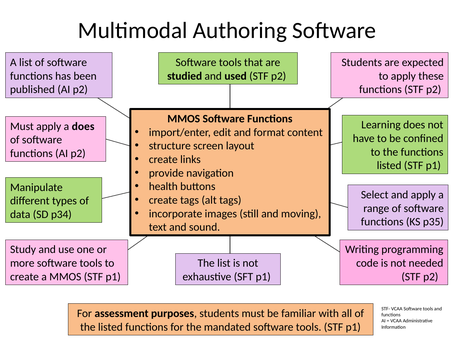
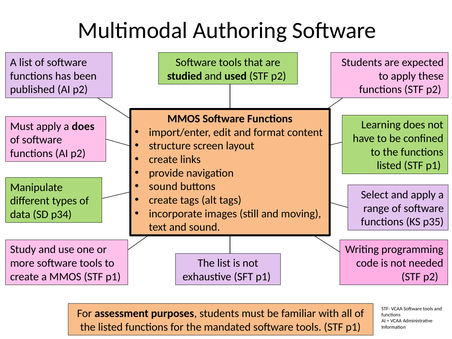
health at (163, 187): health -> sound
